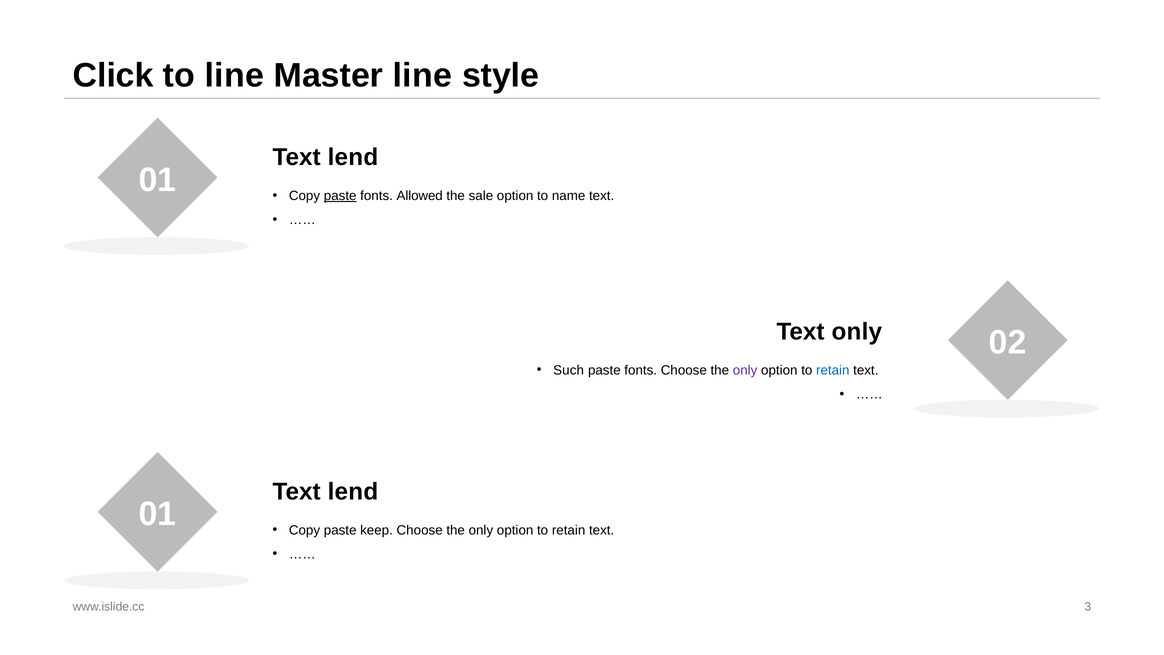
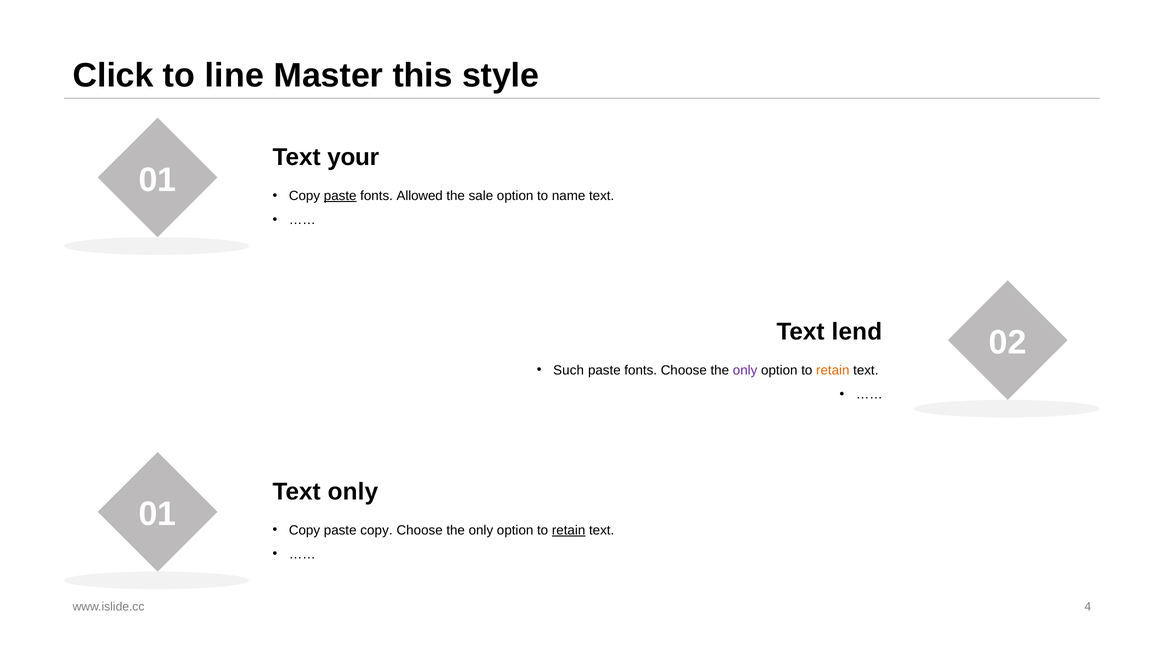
Master line: line -> this
lend at (353, 157): lend -> your
Text only: only -> lend
retain at (833, 370) colour: blue -> orange
lend at (353, 491): lend -> only
paste keep: keep -> copy
retain at (569, 530) underline: none -> present
3: 3 -> 4
